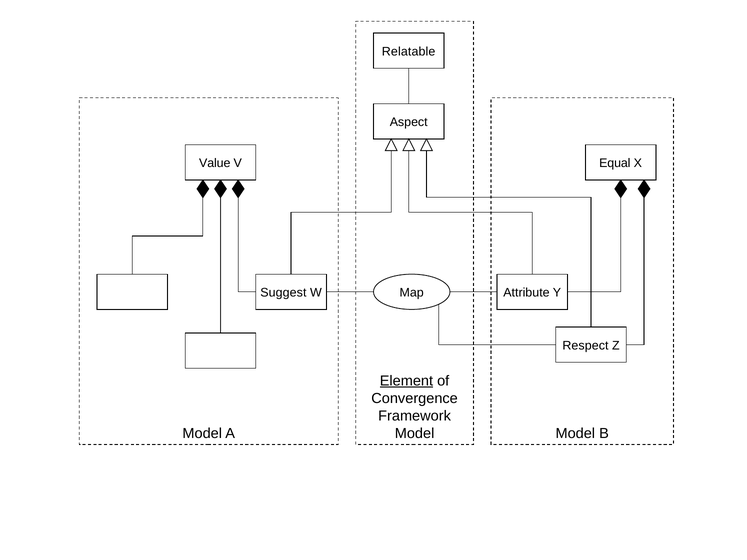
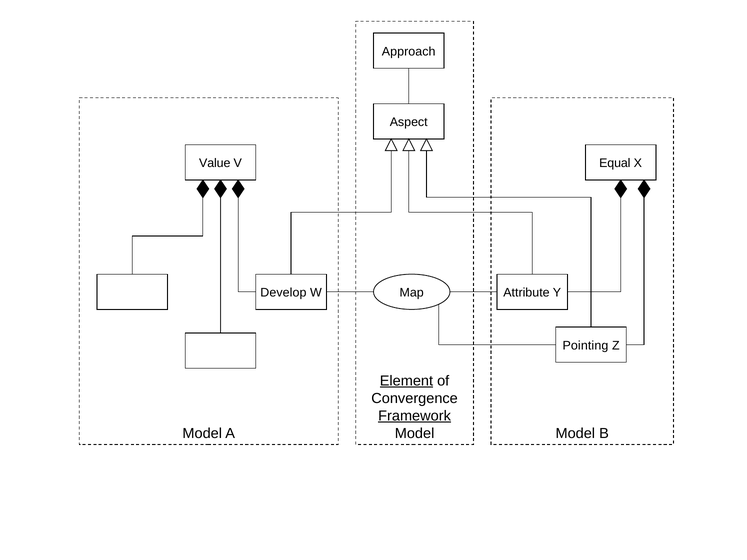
Relatable: Relatable -> Approach
Suggest: Suggest -> Develop
Respect: Respect -> Pointing
Framework underline: none -> present
